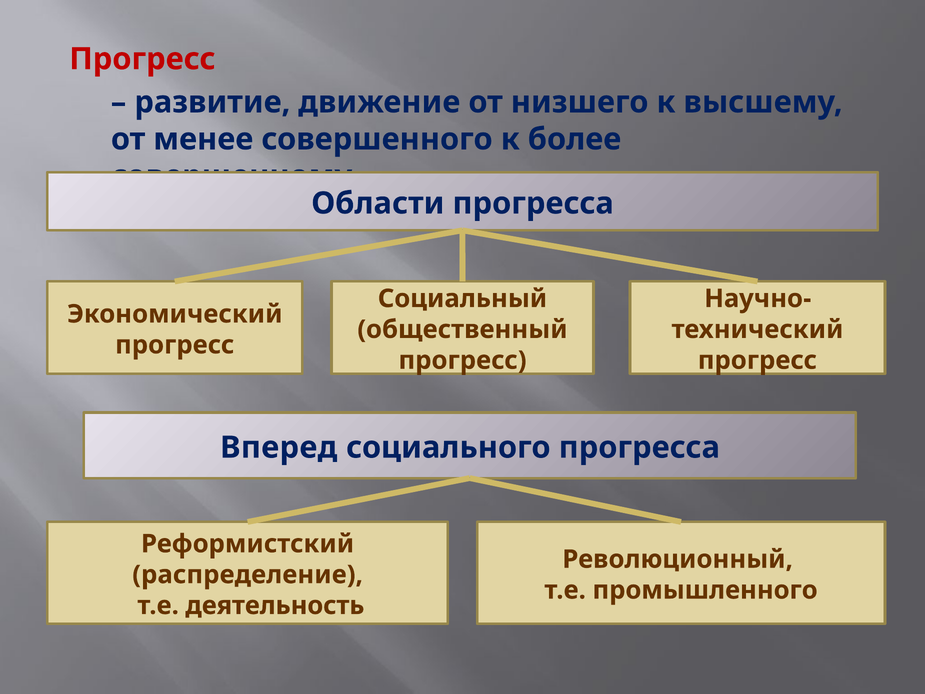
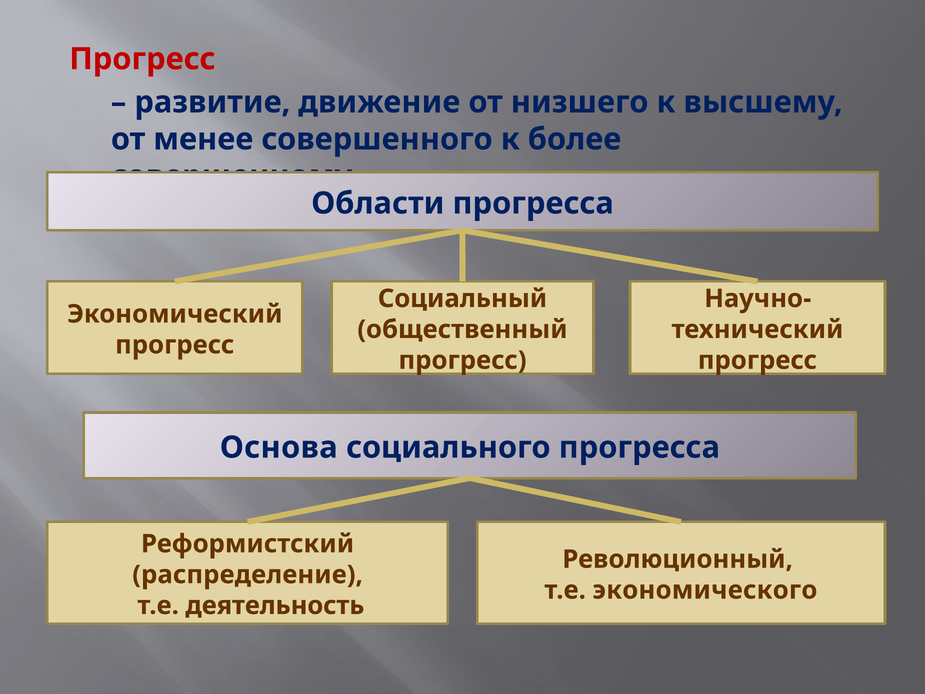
Вперед: Вперед -> Основа
промышленного: промышленного -> экономического
